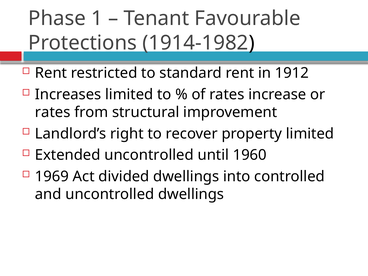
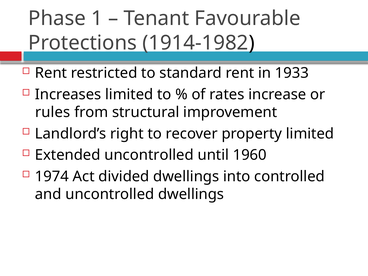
1912: 1912 -> 1933
rates at (53, 112): rates -> rules
1969: 1969 -> 1974
